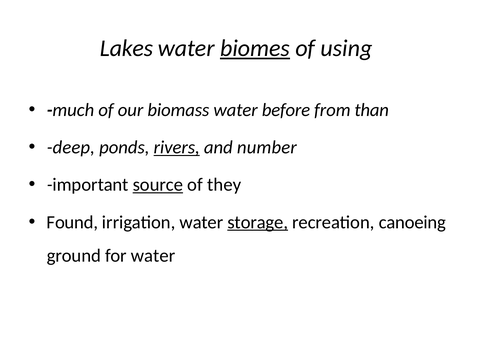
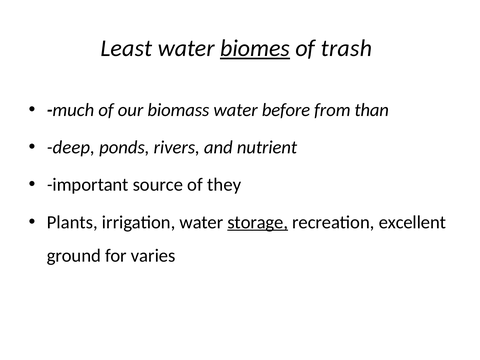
Lakes: Lakes -> Least
using: using -> trash
rivers underline: present -> none
number: number -> nutrient
source underline: present -> none
Found: Found -> Plants
canoeing: canoeing -> excellent
for water: water -> varies
